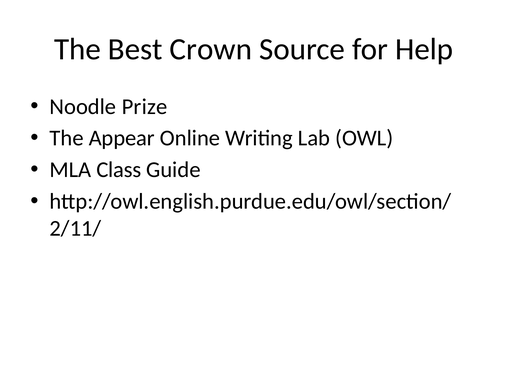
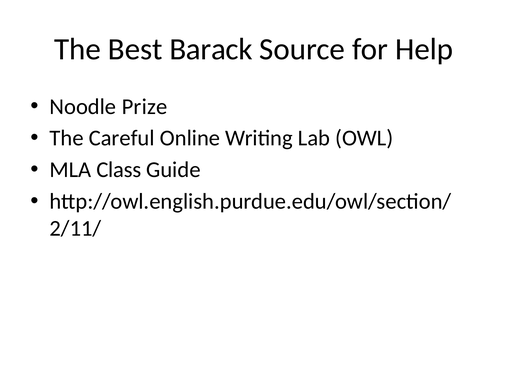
Crown: Crown -> Barack
Appear: Appear -> Careful
